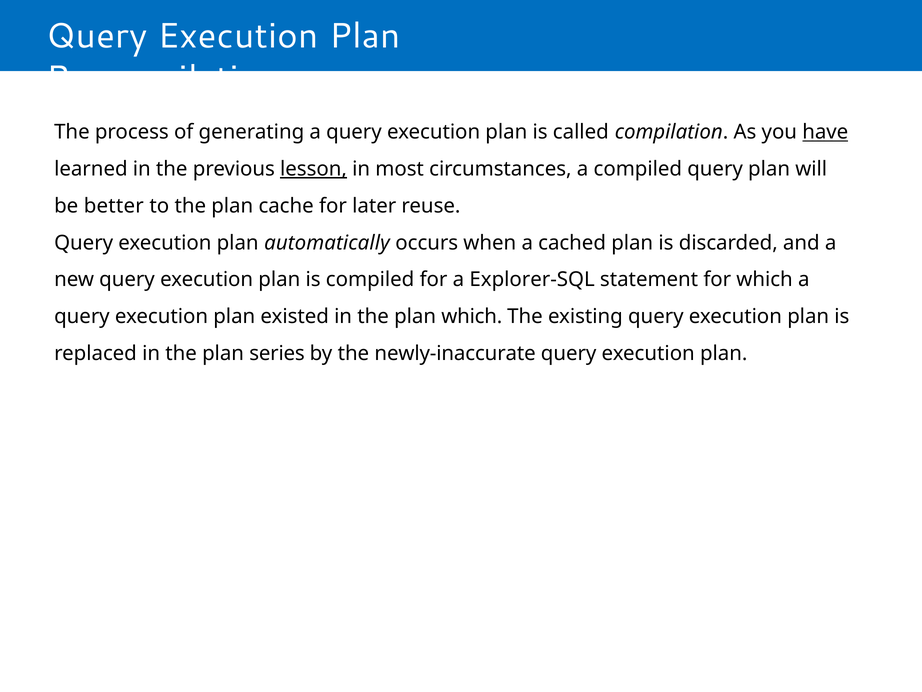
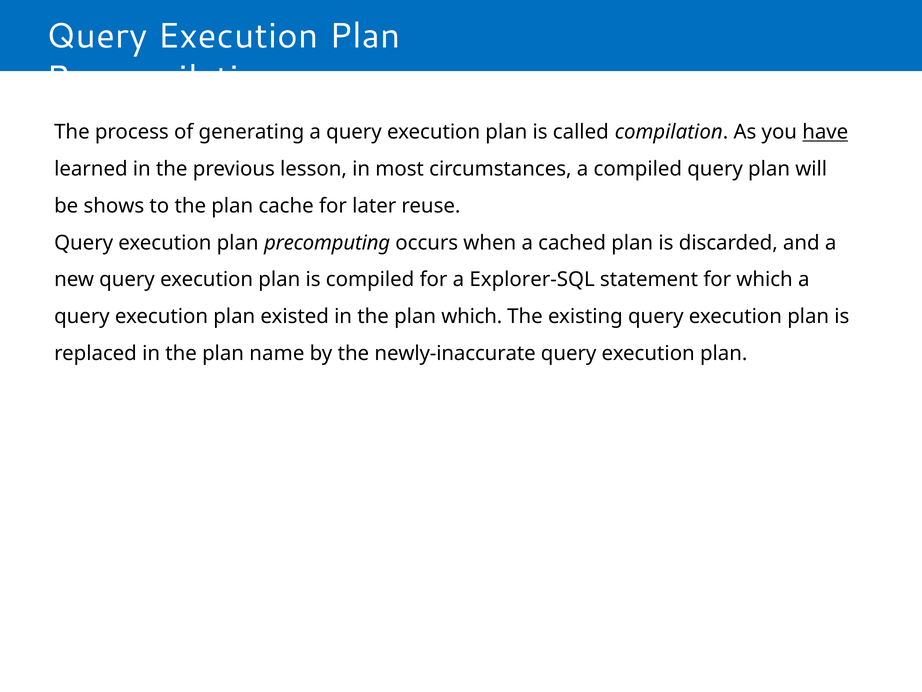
lesson underline: present -> none
better: better -> shows
automatically: automatically -> precomputing
series: series -> name
